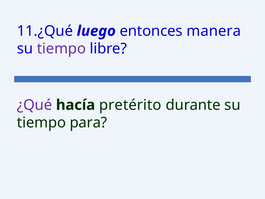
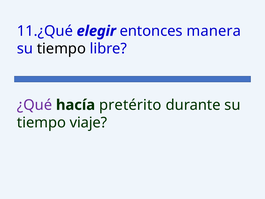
luego: luego -> elegir
tiempo at (61, 49) colour: purple -> black
para: para -> viaje
